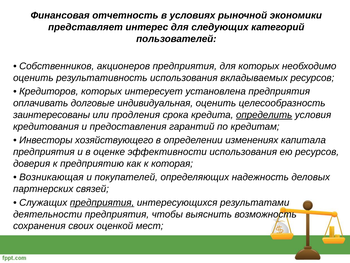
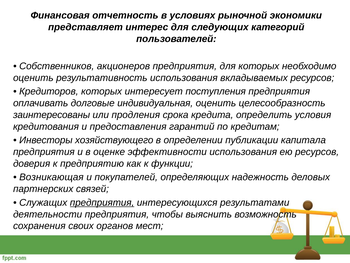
установлена: установлена -> поступления
определить underline: present -> none
изменениях: изменениях -> публикации
которая: которая -> функции
оценкой: оценкой -> органов
